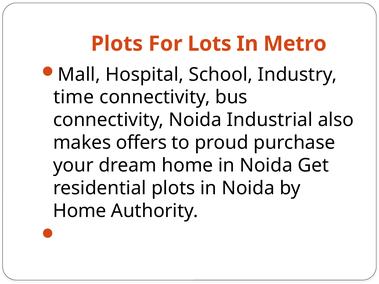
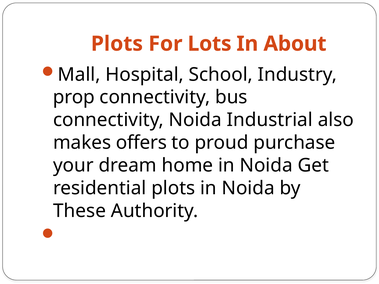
Metro: Metro -> About
time: time -> prop
Home at (80, 211): Home -> These
